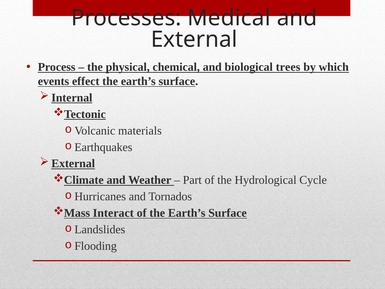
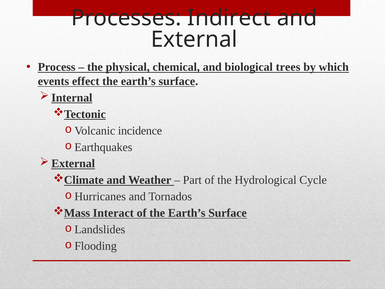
Medical: Medical -> Indirect
materials: materials -> incidence
